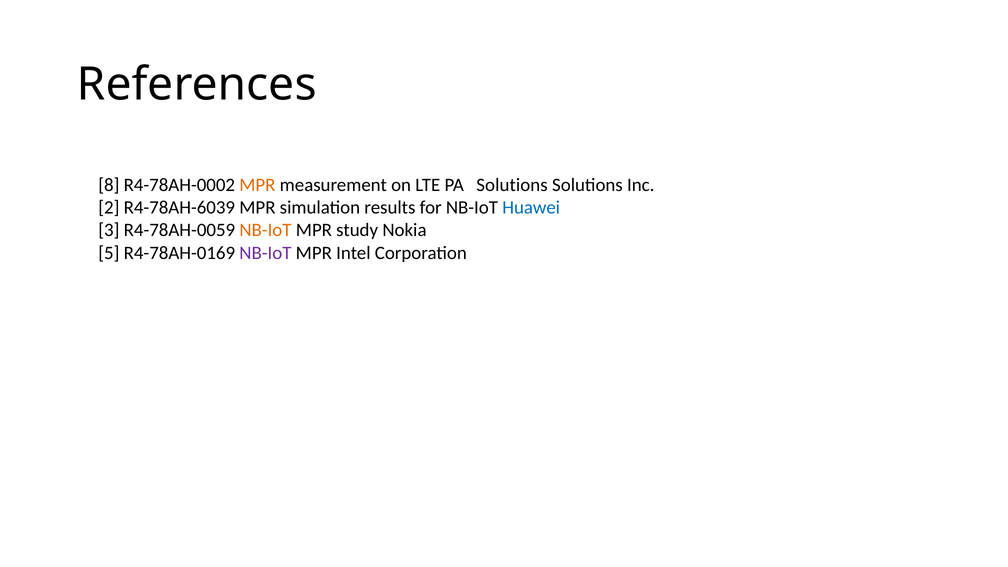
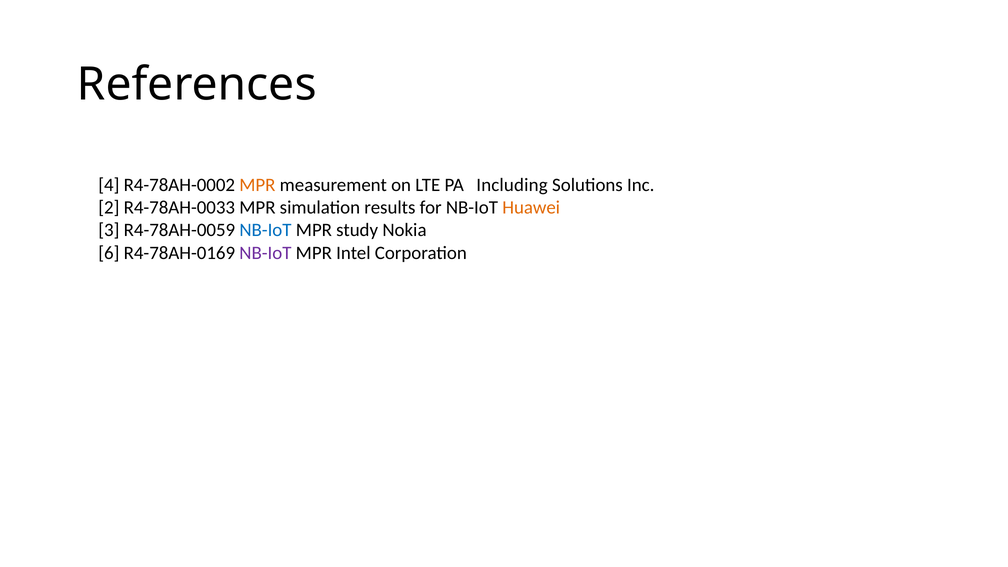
8: 8 -> 4
PA Solutions: Solutions -> Including
R4-78AH-6039: R4-78AH-6039 -> R4-78AH-0033
Huawei colour: blue -> orange
NB-IoT at (265, 230) colour: orange -> blue
5: 5 -> 6
